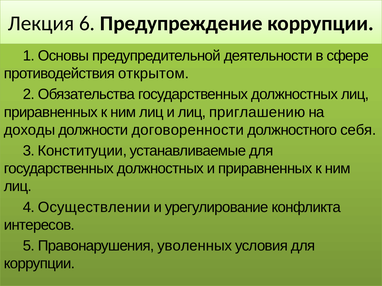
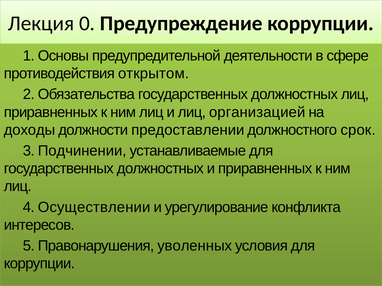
6: 6 -> 0
приглашению: приглашению -> организацией
договоренности: договоренности -> предоставлении
себя: себя -> срок
Конституции: Конституции -> Подчинении
